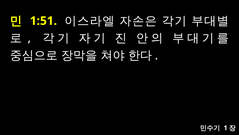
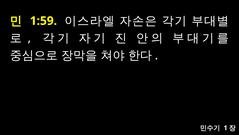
1:51: 1:51 -> 1:59
